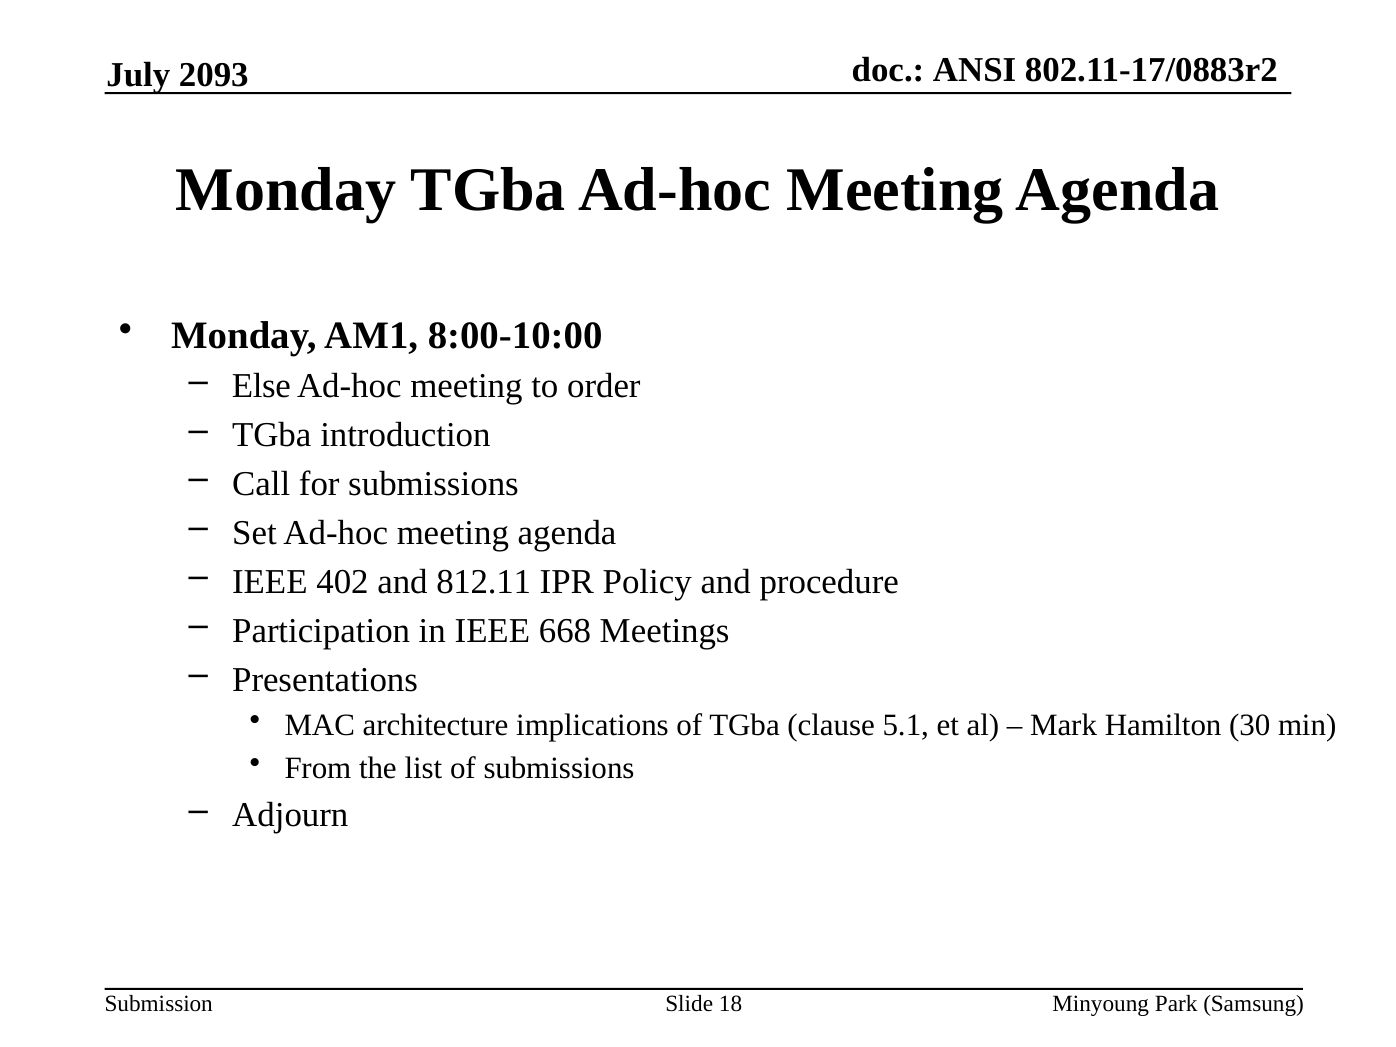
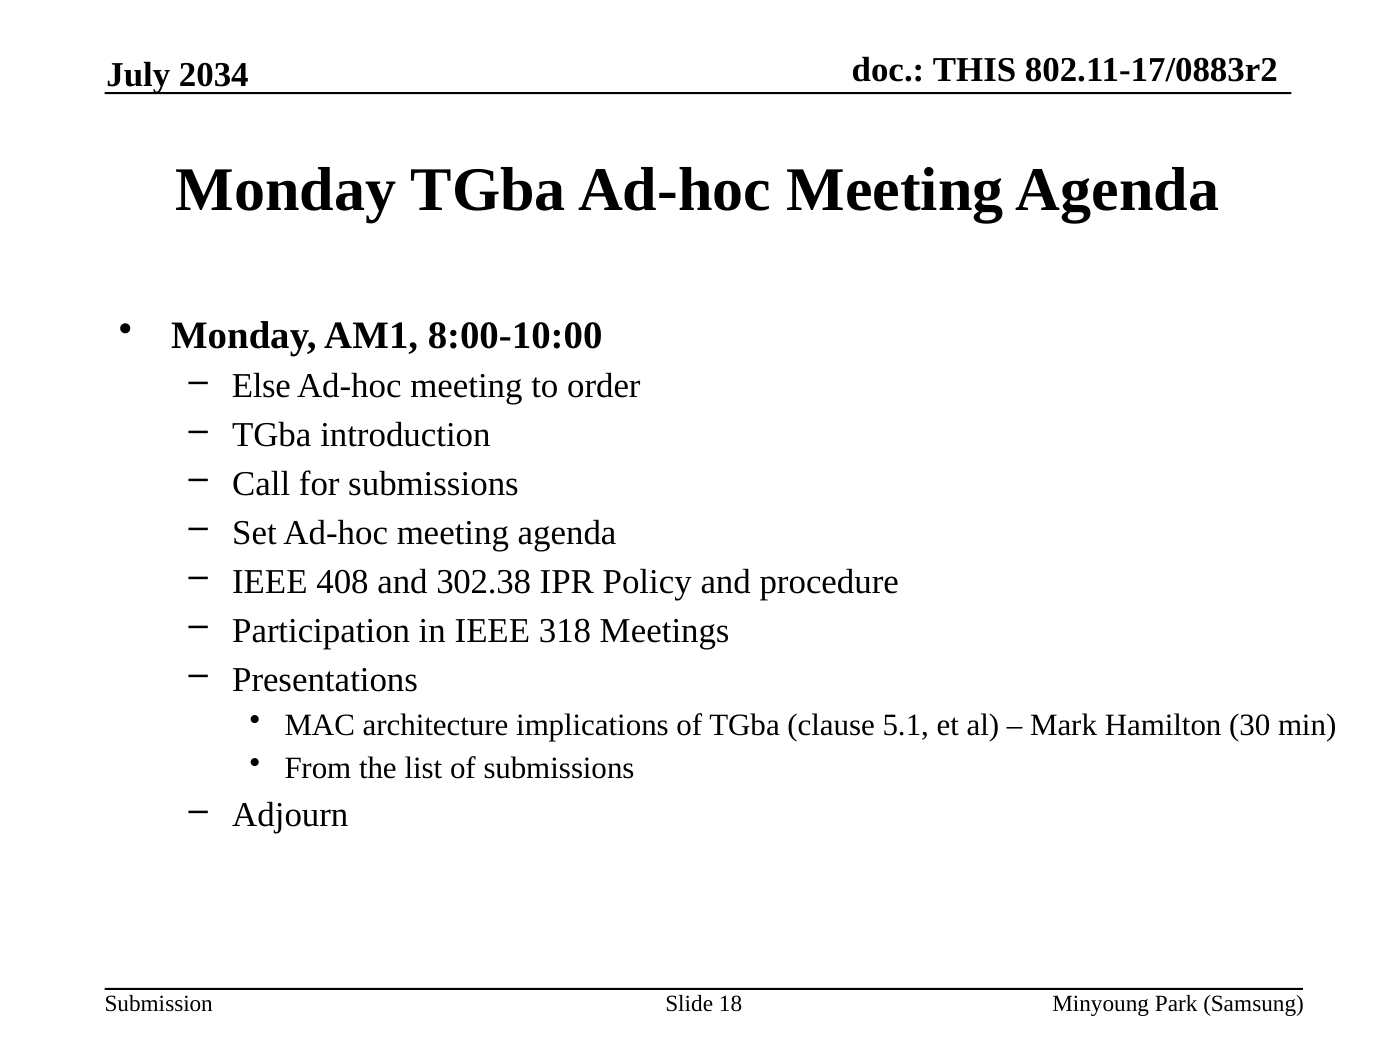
ANSI: ANSI -> THIS
2093: 2093 -> 2034
402: 402 -> 408
812.11: 812.11 -> 302.38
668: 668 -> 318
